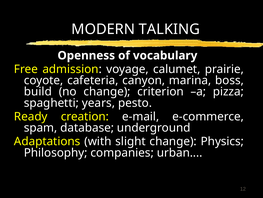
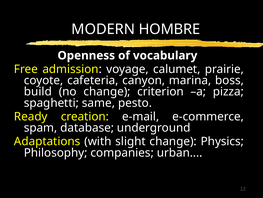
TALKING: TALKING -> HOMBRE
years: years -> same
